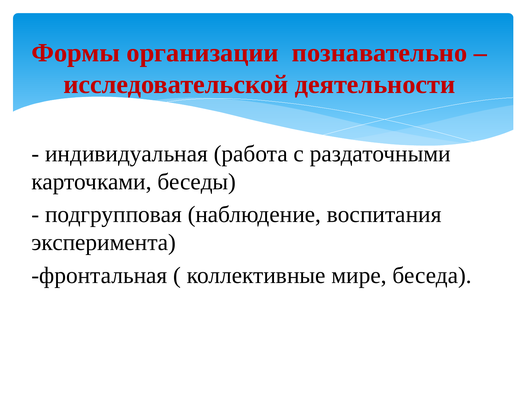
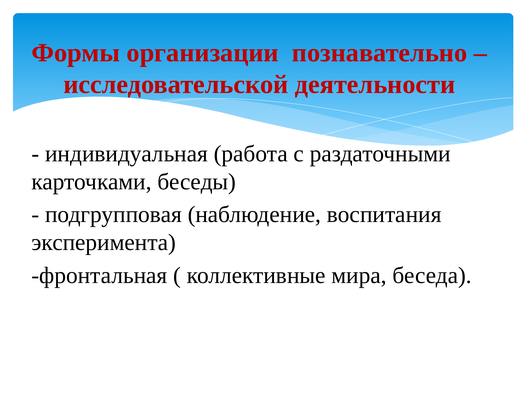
мире: мире -> мира
